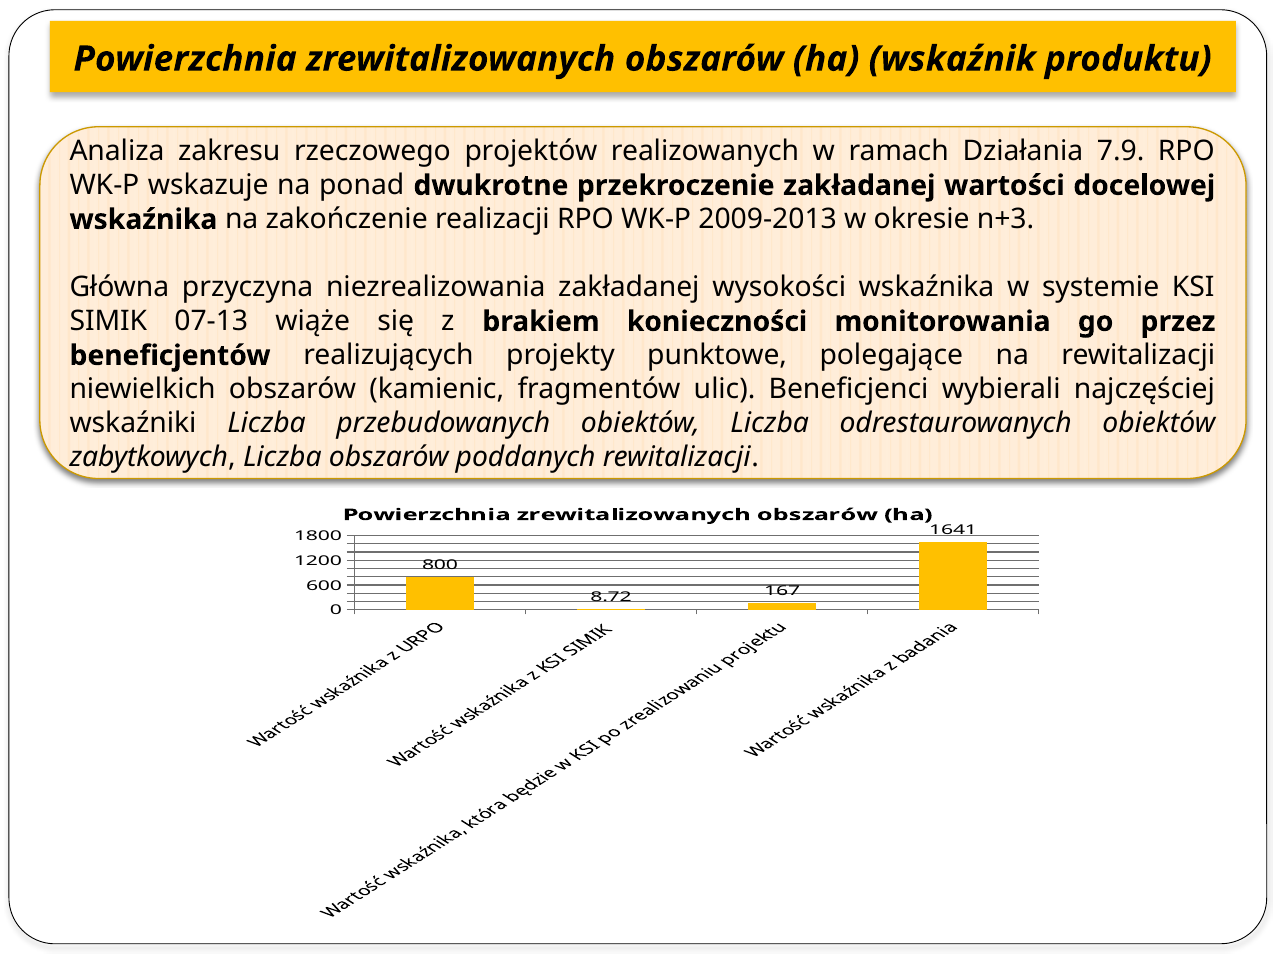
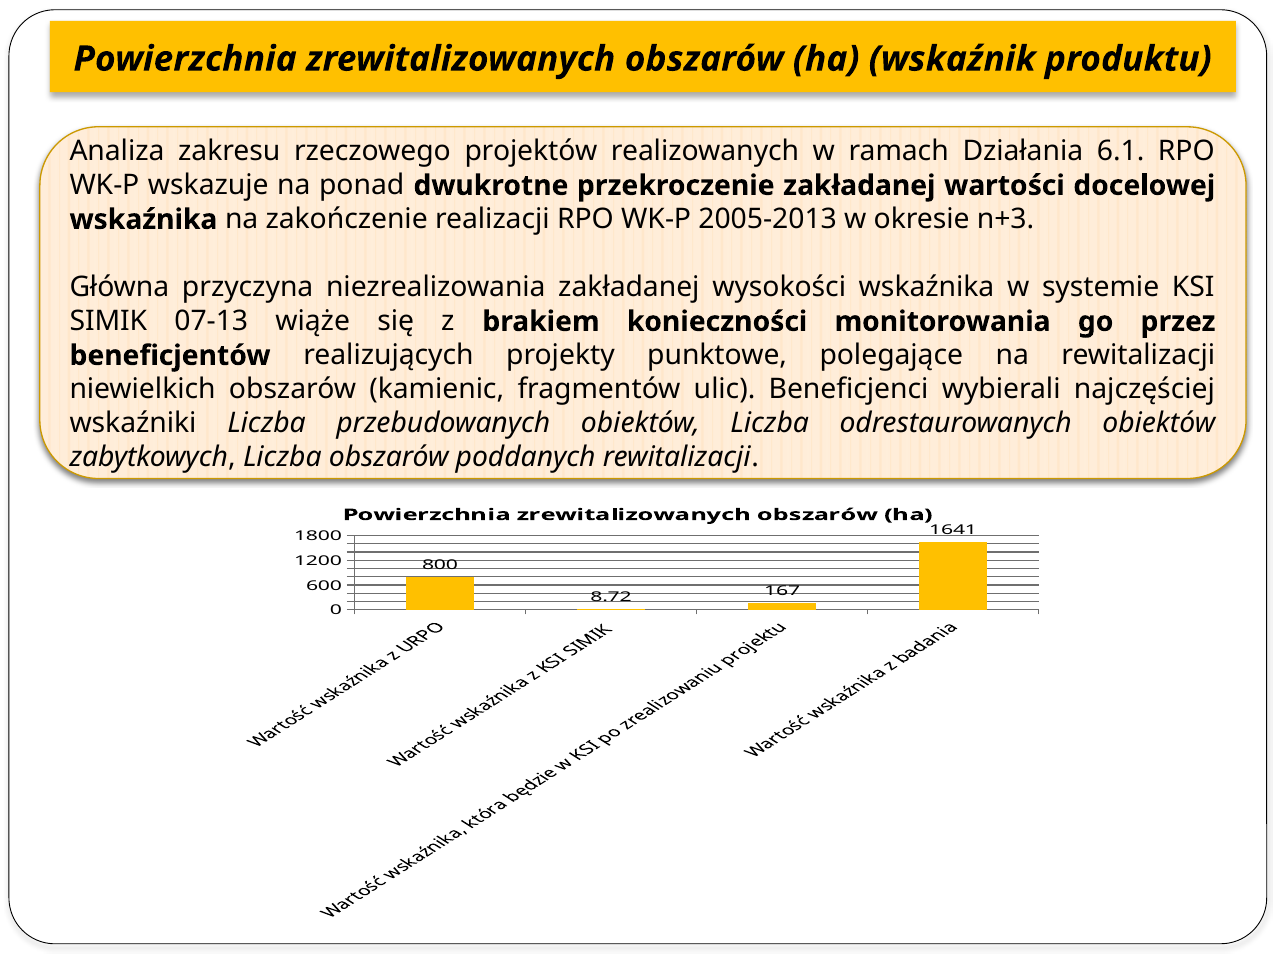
7.9: 7.9 -> 6.1
2009-2013: 2009-2013 -> 2005-2013
